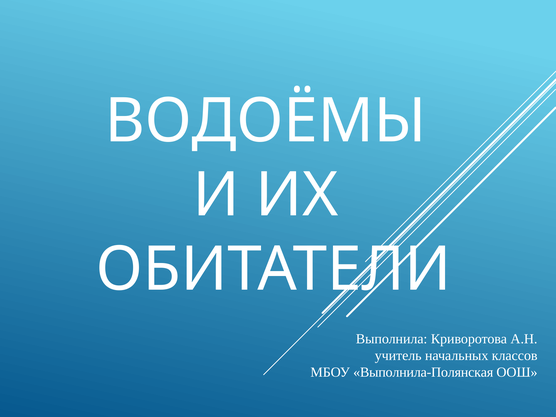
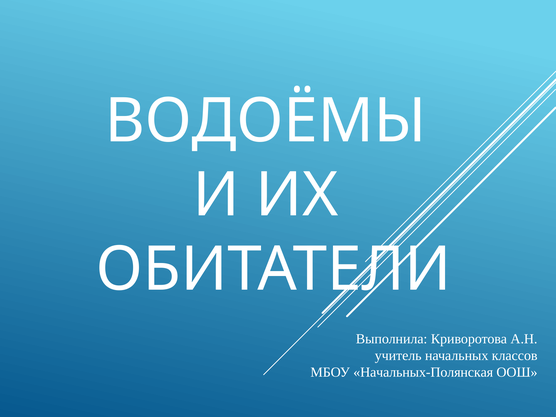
Выполнила-Полянская: Выполнила-Полянская -> Начальных-Полянская
